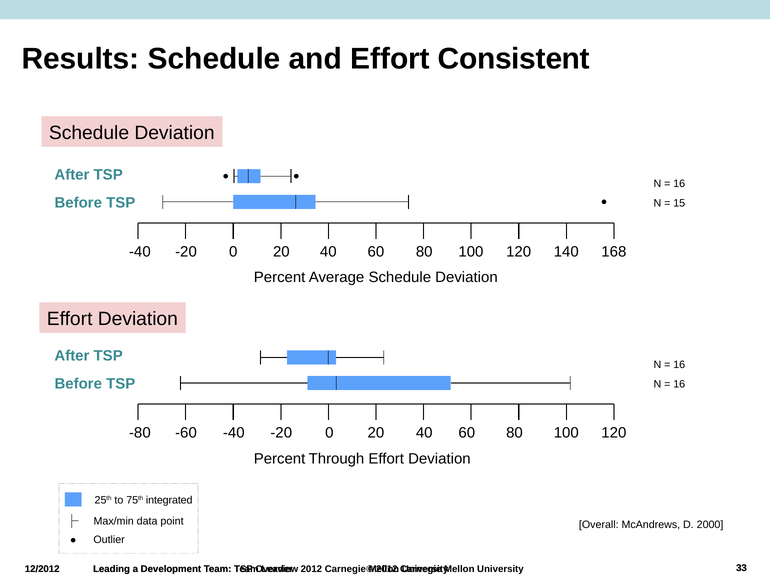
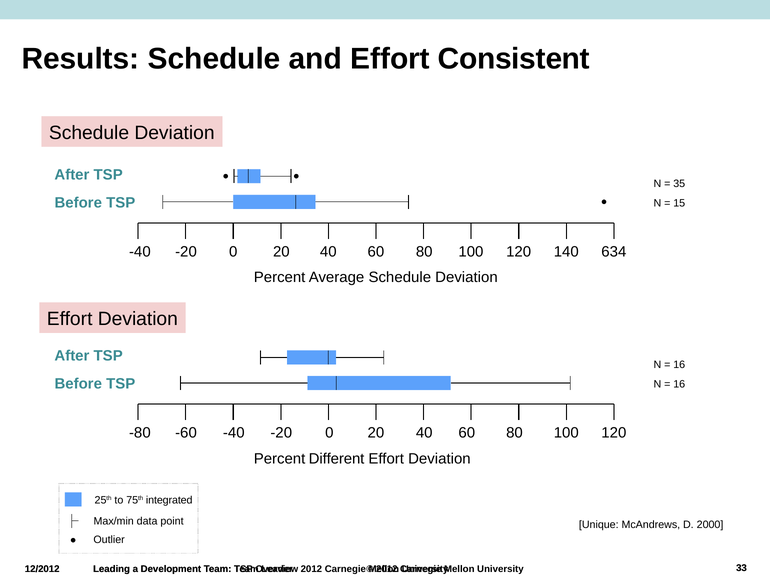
16 at (679, 184): 16 -> 35
168: 168 -> 634
Through: Through -> Different
Overall: Overall -> Unique
